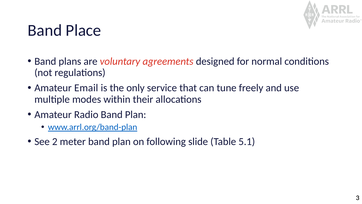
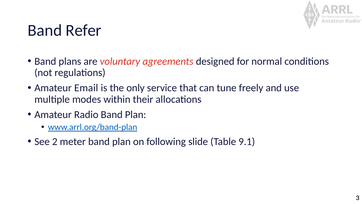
Place: Place -> Refer
5.1: 5.1 -> 9.1
